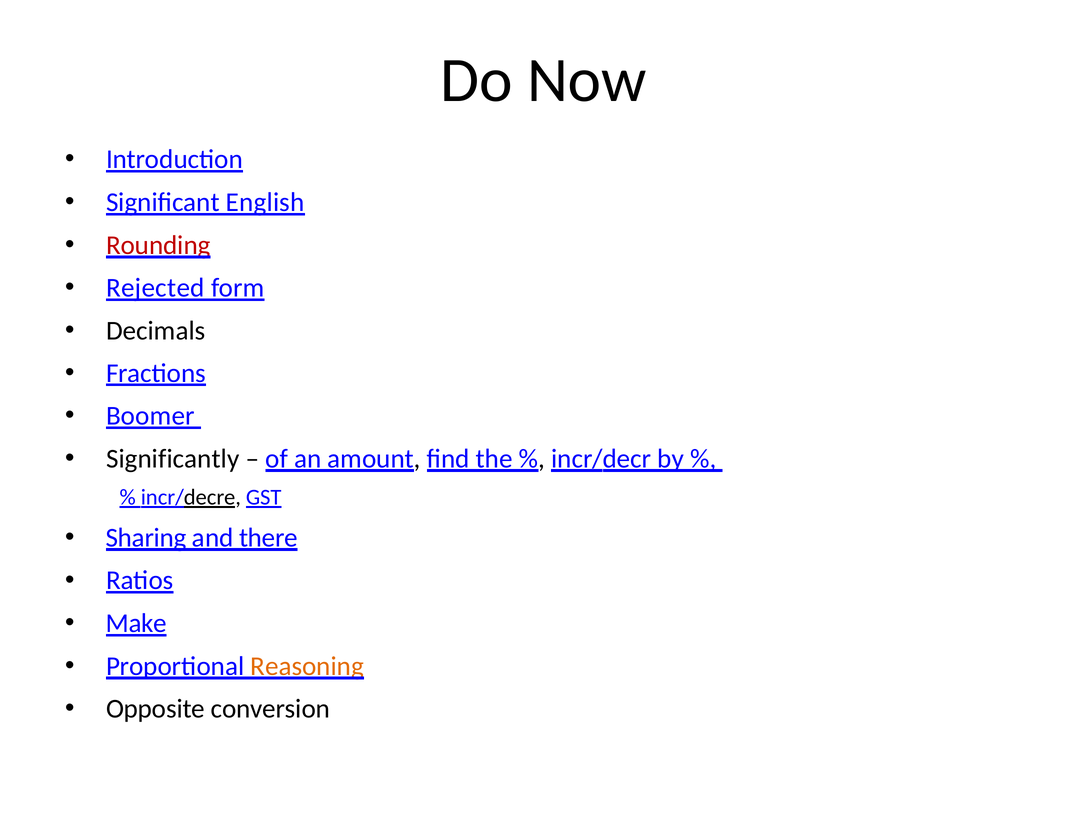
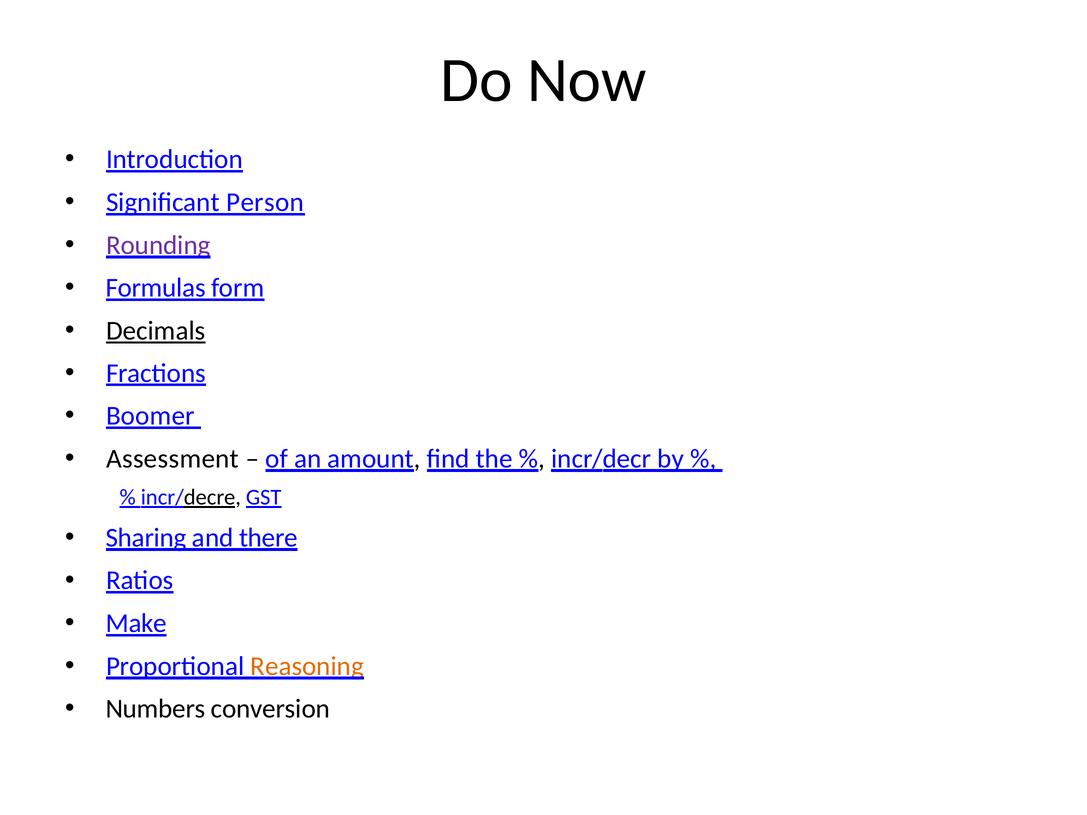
English: English -> Person
Rounding colour: red -> purple
Rejected: Rejected -> Formulas
Decimals underline: none -> present
Significantly: Significantly -> Assessment
Opposite: Opposite -> Numbers
